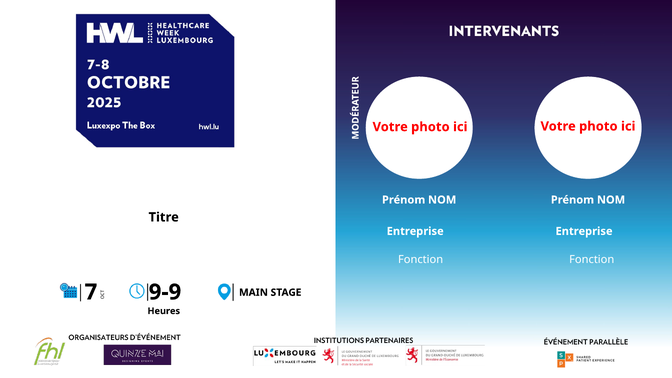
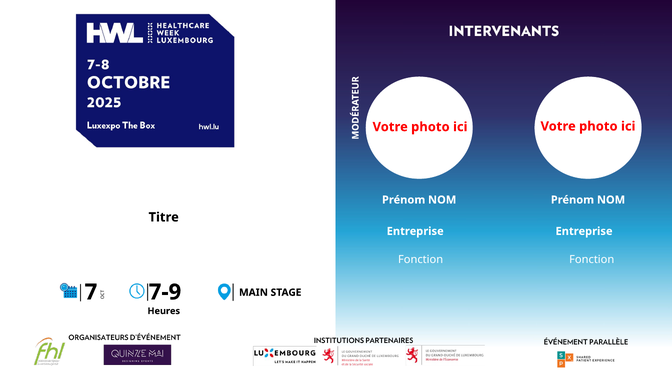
9-9: 9-9 -> 7-9
